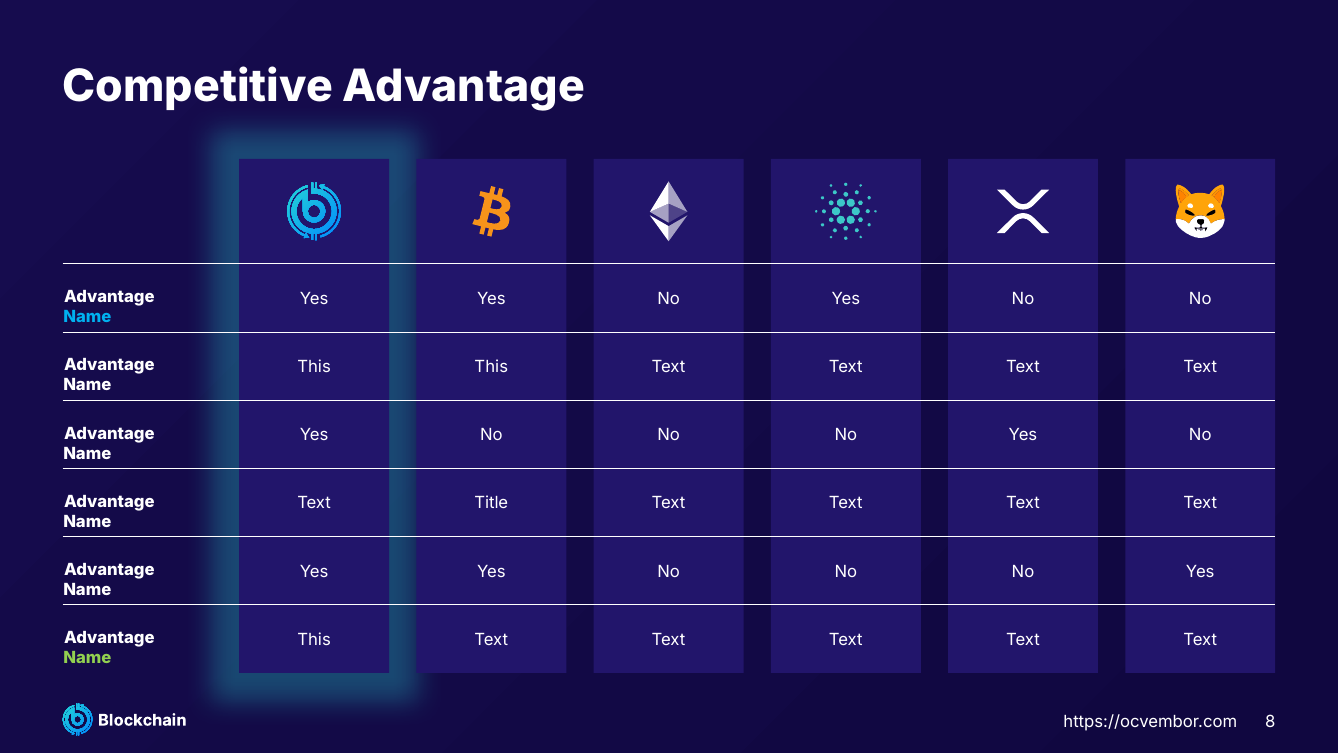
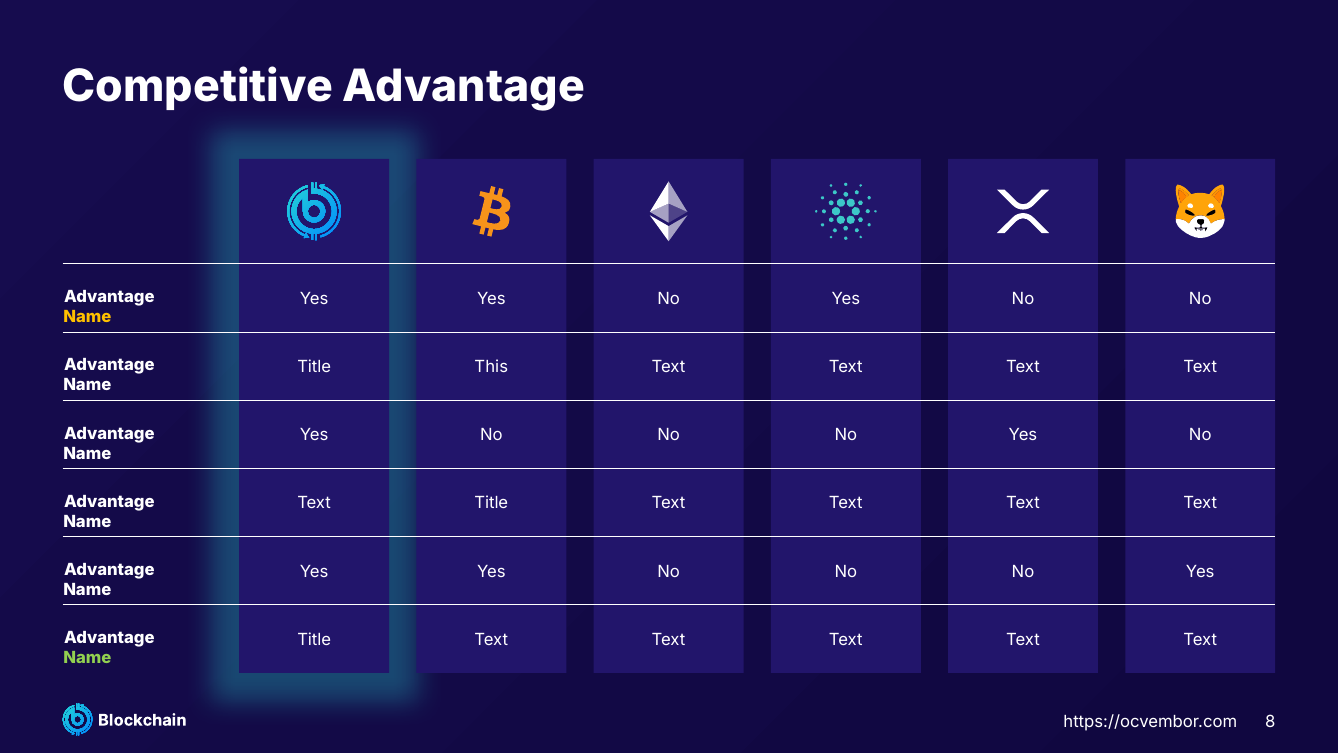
Name at (87, 317) colour: light blue -> yellow
This at (314, 367): This -> Title
This at (314, 640): This -> Title
